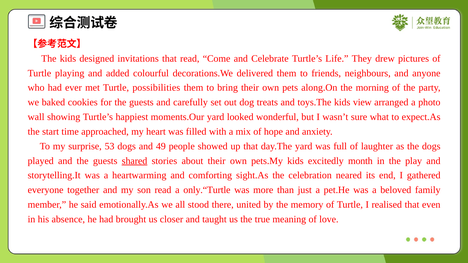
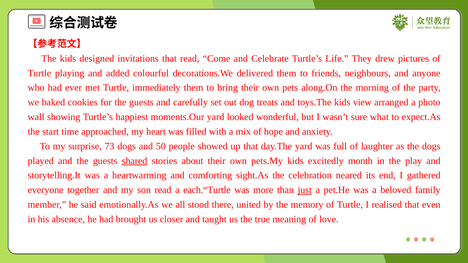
possibilities: possibilities -> immediately
53: 53 -> 73
49: 49 -> 50
only.“Turtle: only.“Turtle -> each.“Turtle
just underline: none -> present
